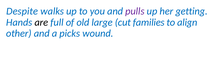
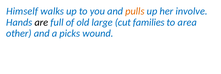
Despite: Despite -> Himself
pulls colour: purple -> orange
getting: getting -> involve
align: align -> area
